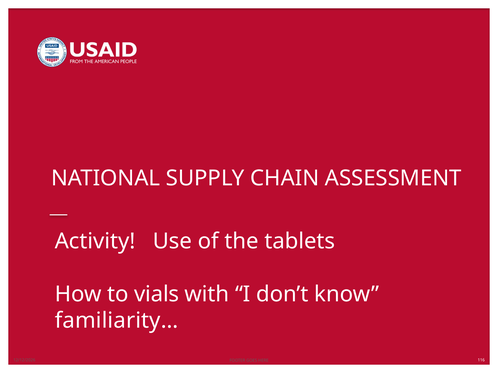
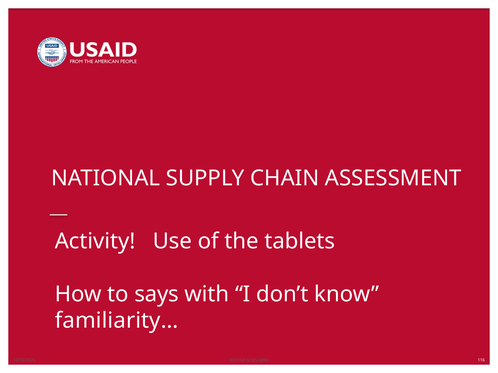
vials: vials -> says
